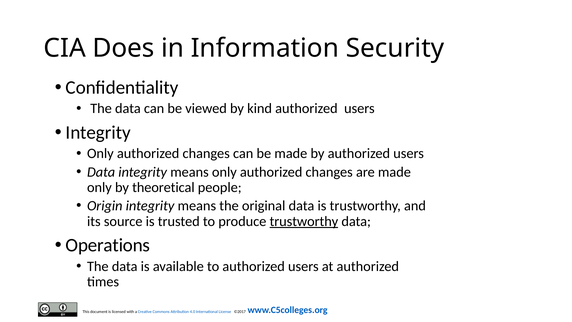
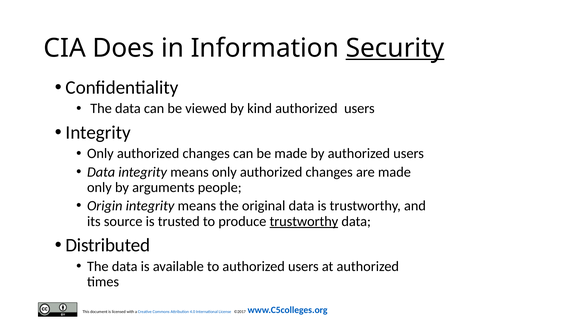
Security underline: none -> present
theoretical: theoretical -> arguments
Operations: Operations -> Distributed
